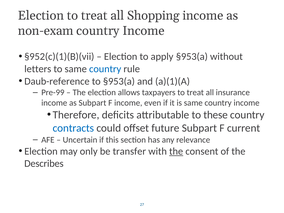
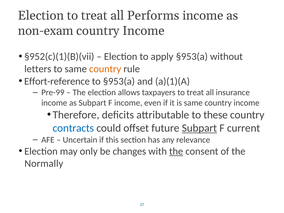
Shopping: Shopping -> Performs
country at (105, 69) colour: blue -> orange
Daub-reference: Daub-reference -> Effort-reference
Subpart at (199, 128) underline: none -> present
transfer: transfer -> changes
Describes: Describes -> Normally
